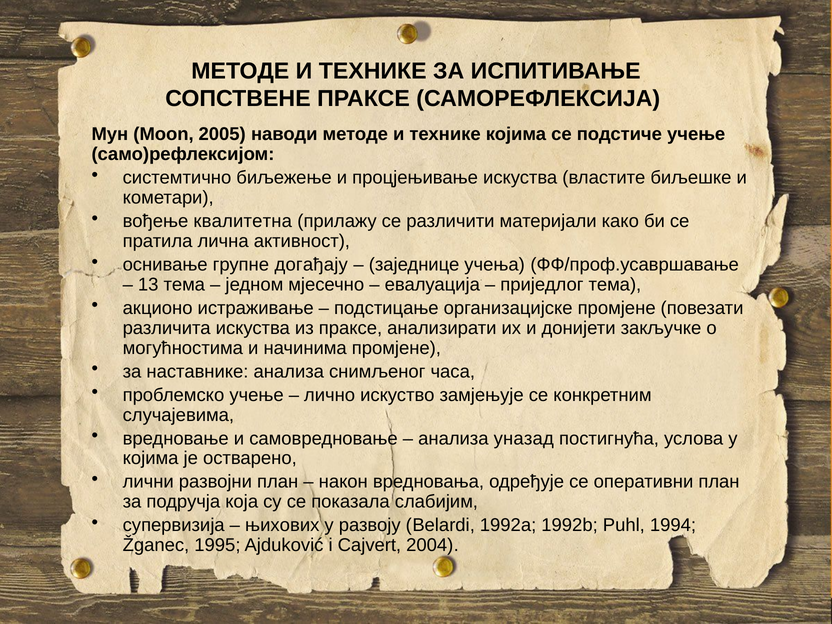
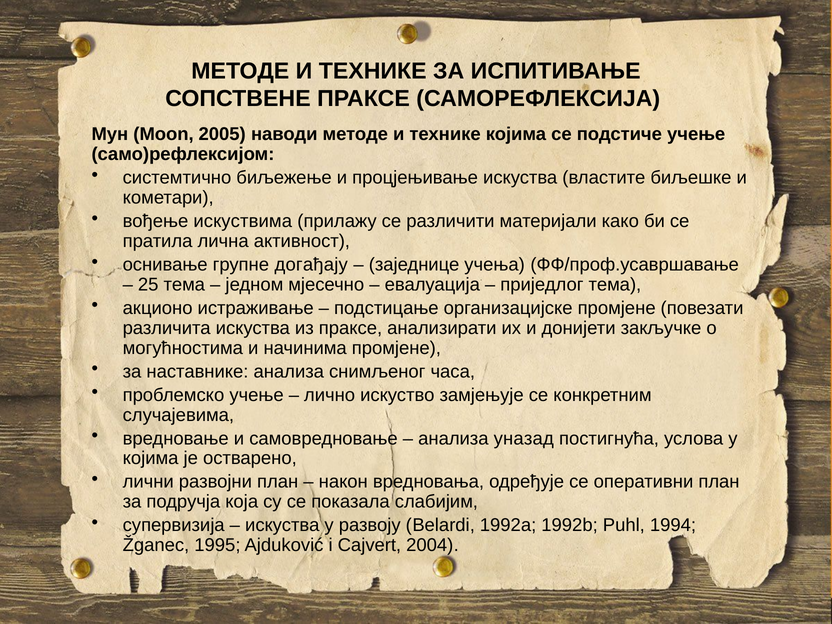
квалитетна: квалитетна -> искуствима
13: 13 -> 25
њихових at (282, 525): њихових -> искуства
